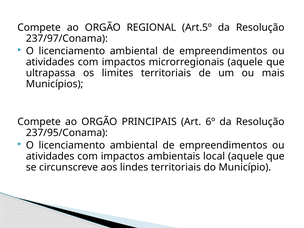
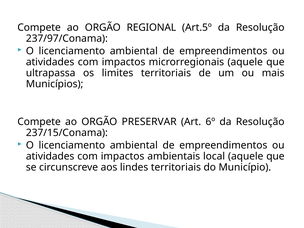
PRINCIPAIS: PRINCIPAIS -> PRESERVAR
237/95/Conama: 237/95/Conama -> 237/15/Conama
